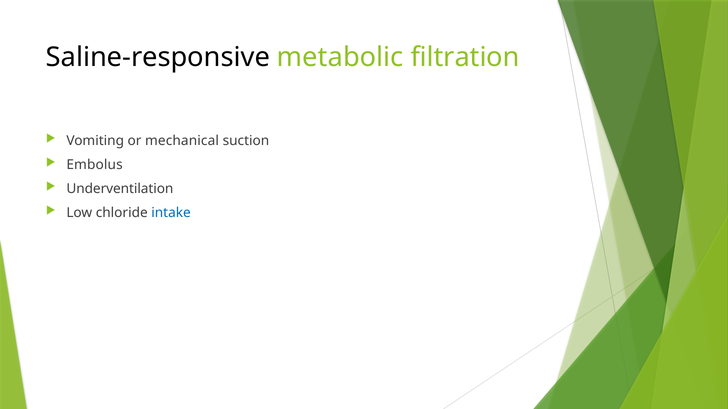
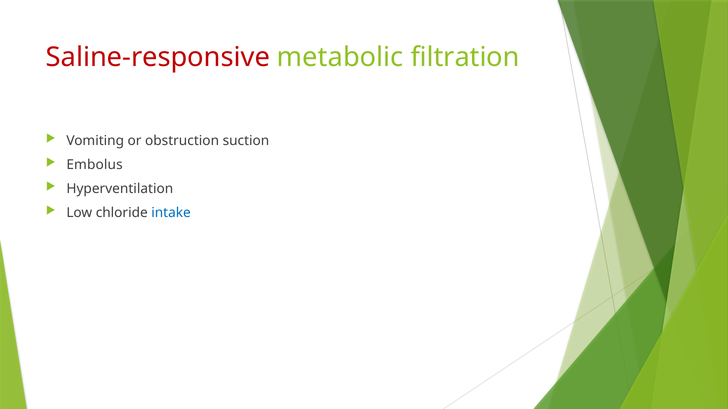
Saline-responsive colour: black -> red
mechanical: mechanical -> obstruction
Underventilation: Underventilation -> Hyperventilation
